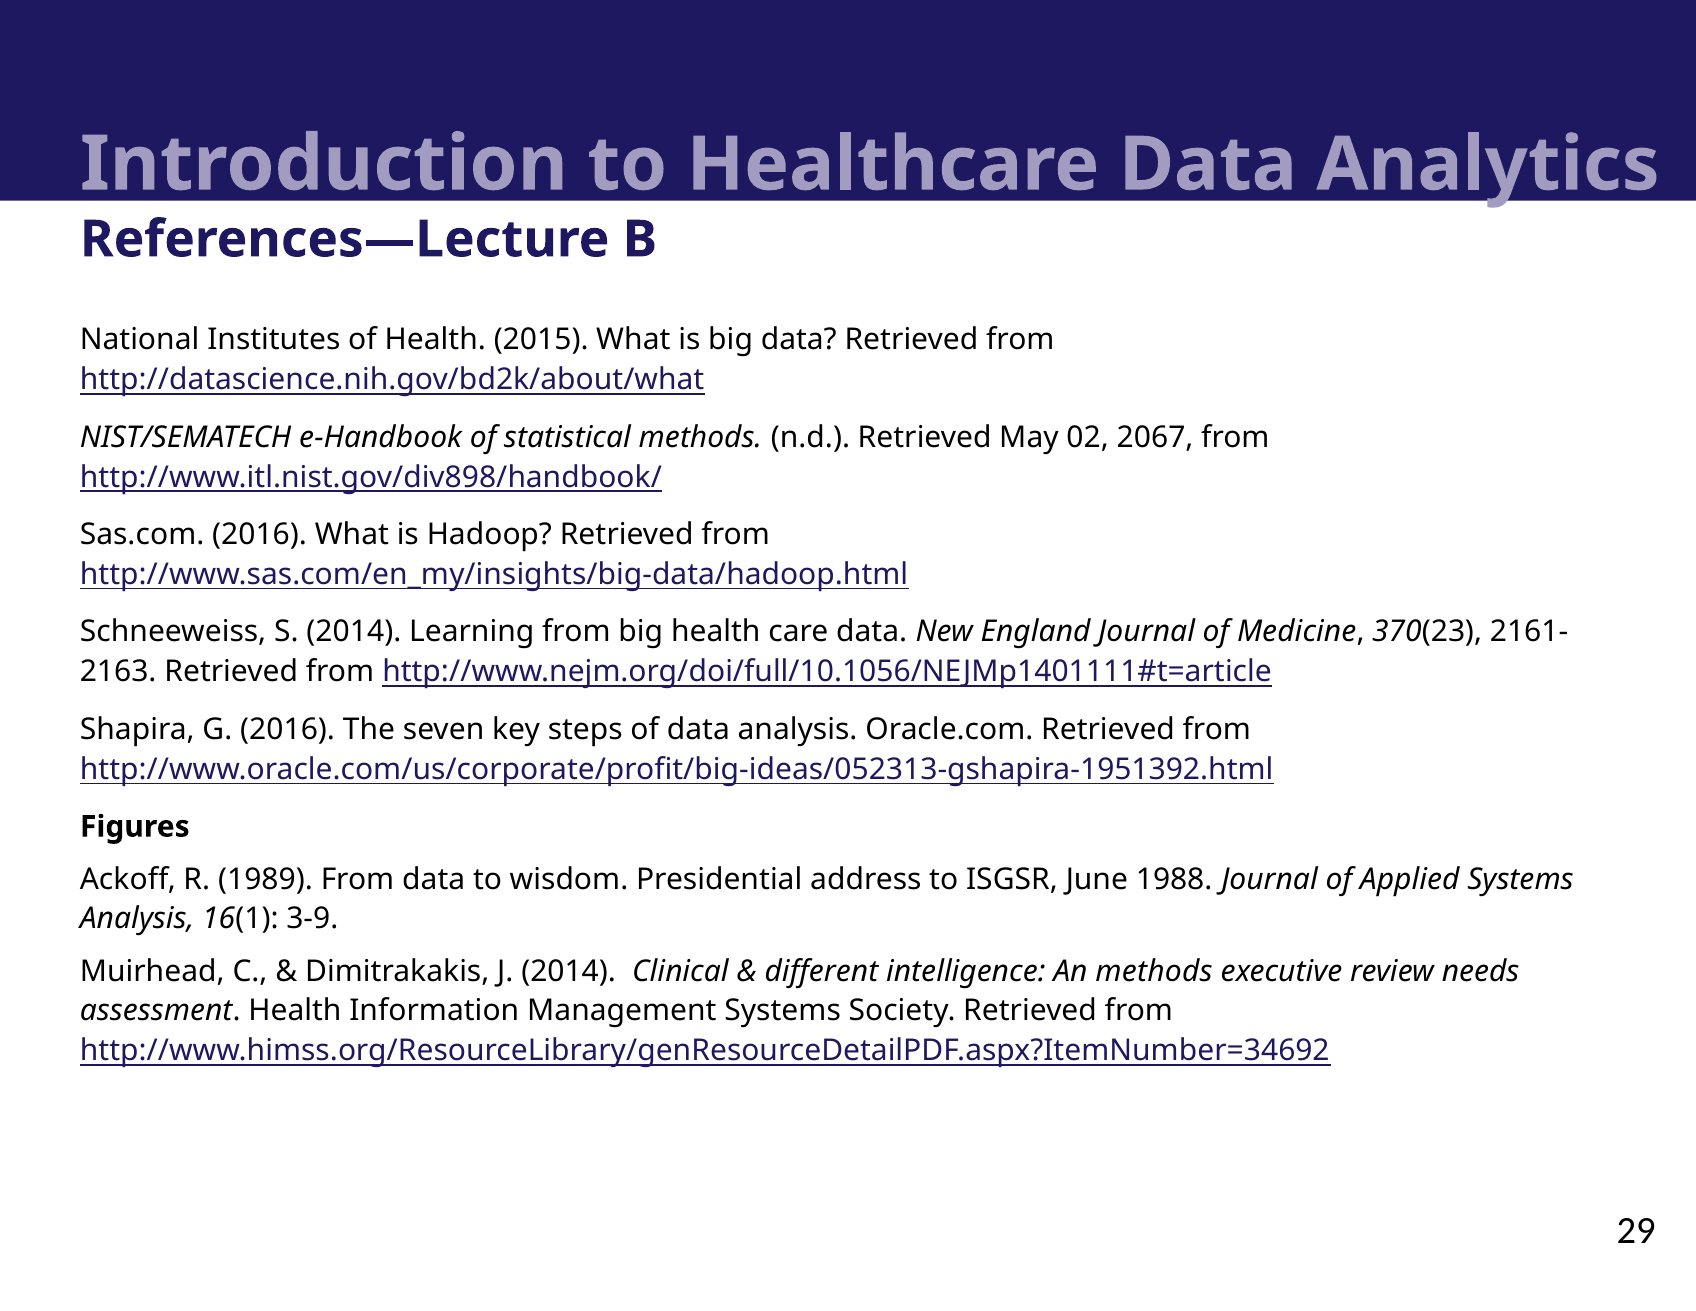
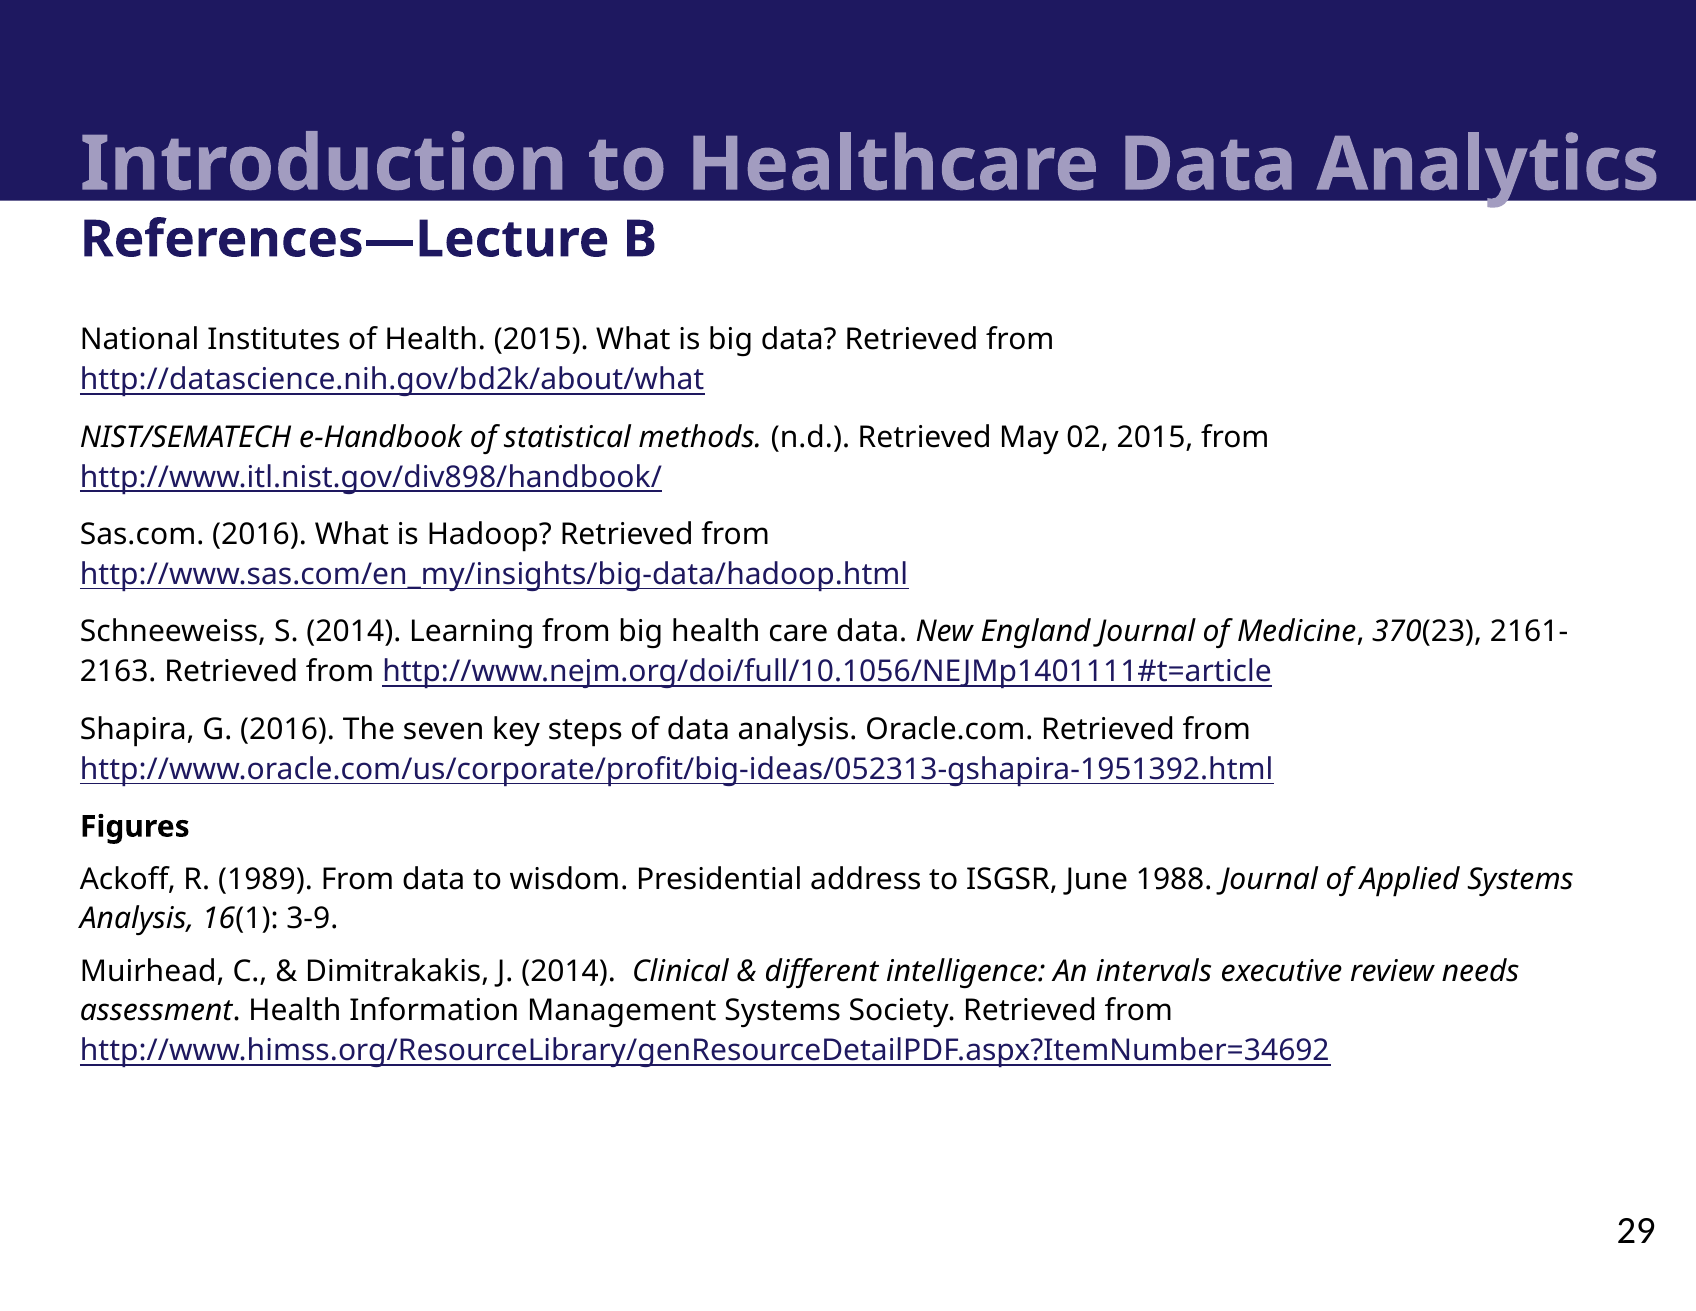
02 2067: 2067 -> 2015
An methods: methods -> intervals
